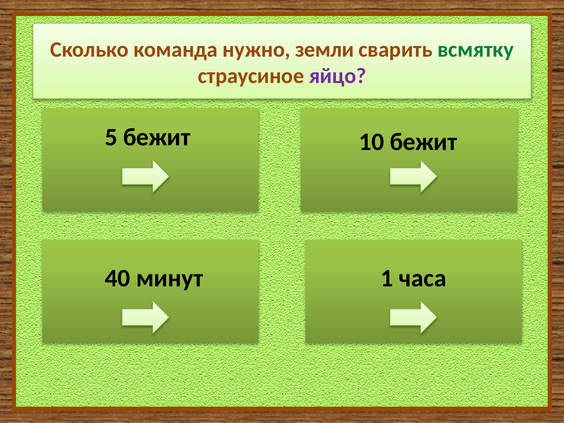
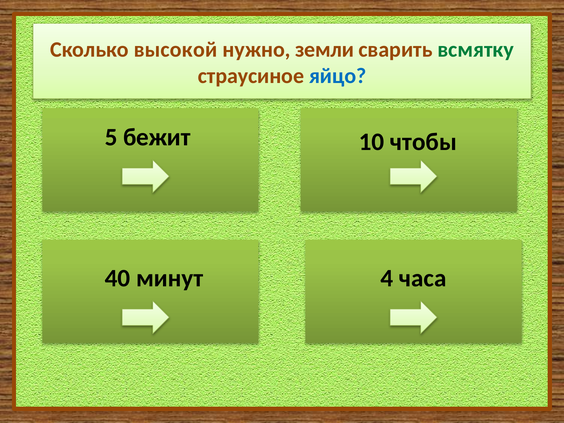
команда: команда -> высокой
яйцо colour: purple -> blue
10 бежит: бежит -> чтобы
1: 1 -> 4
